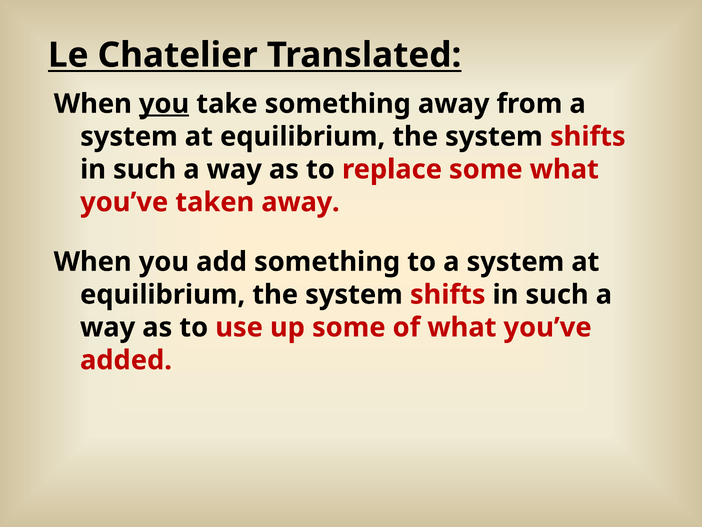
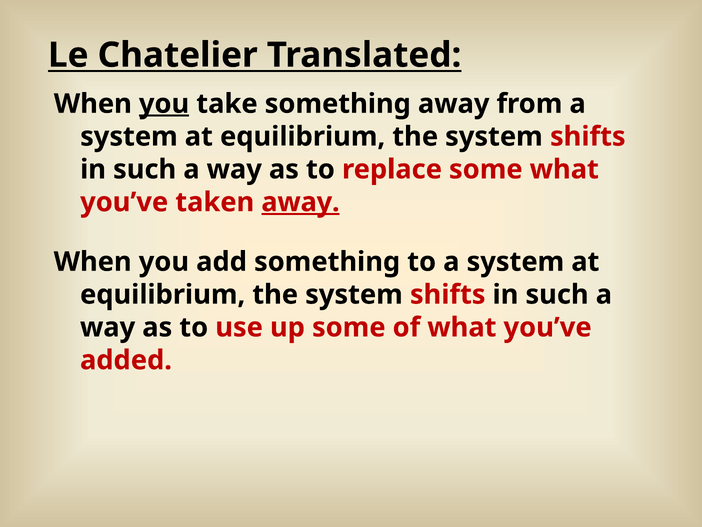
away at (300, 202) underline: none -> present
